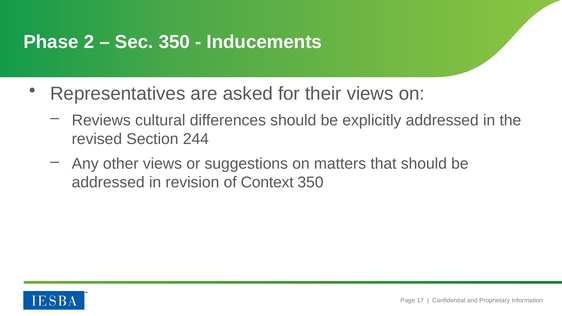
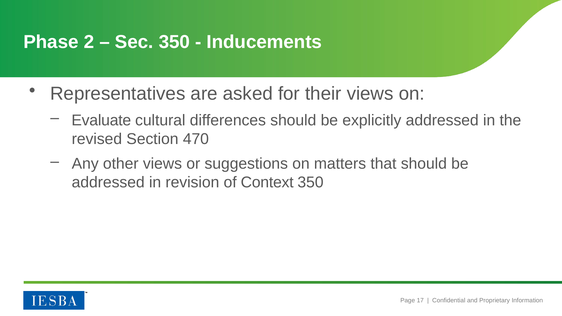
Reviews: Reviews -> Evaluate
244: 244 -> 470
